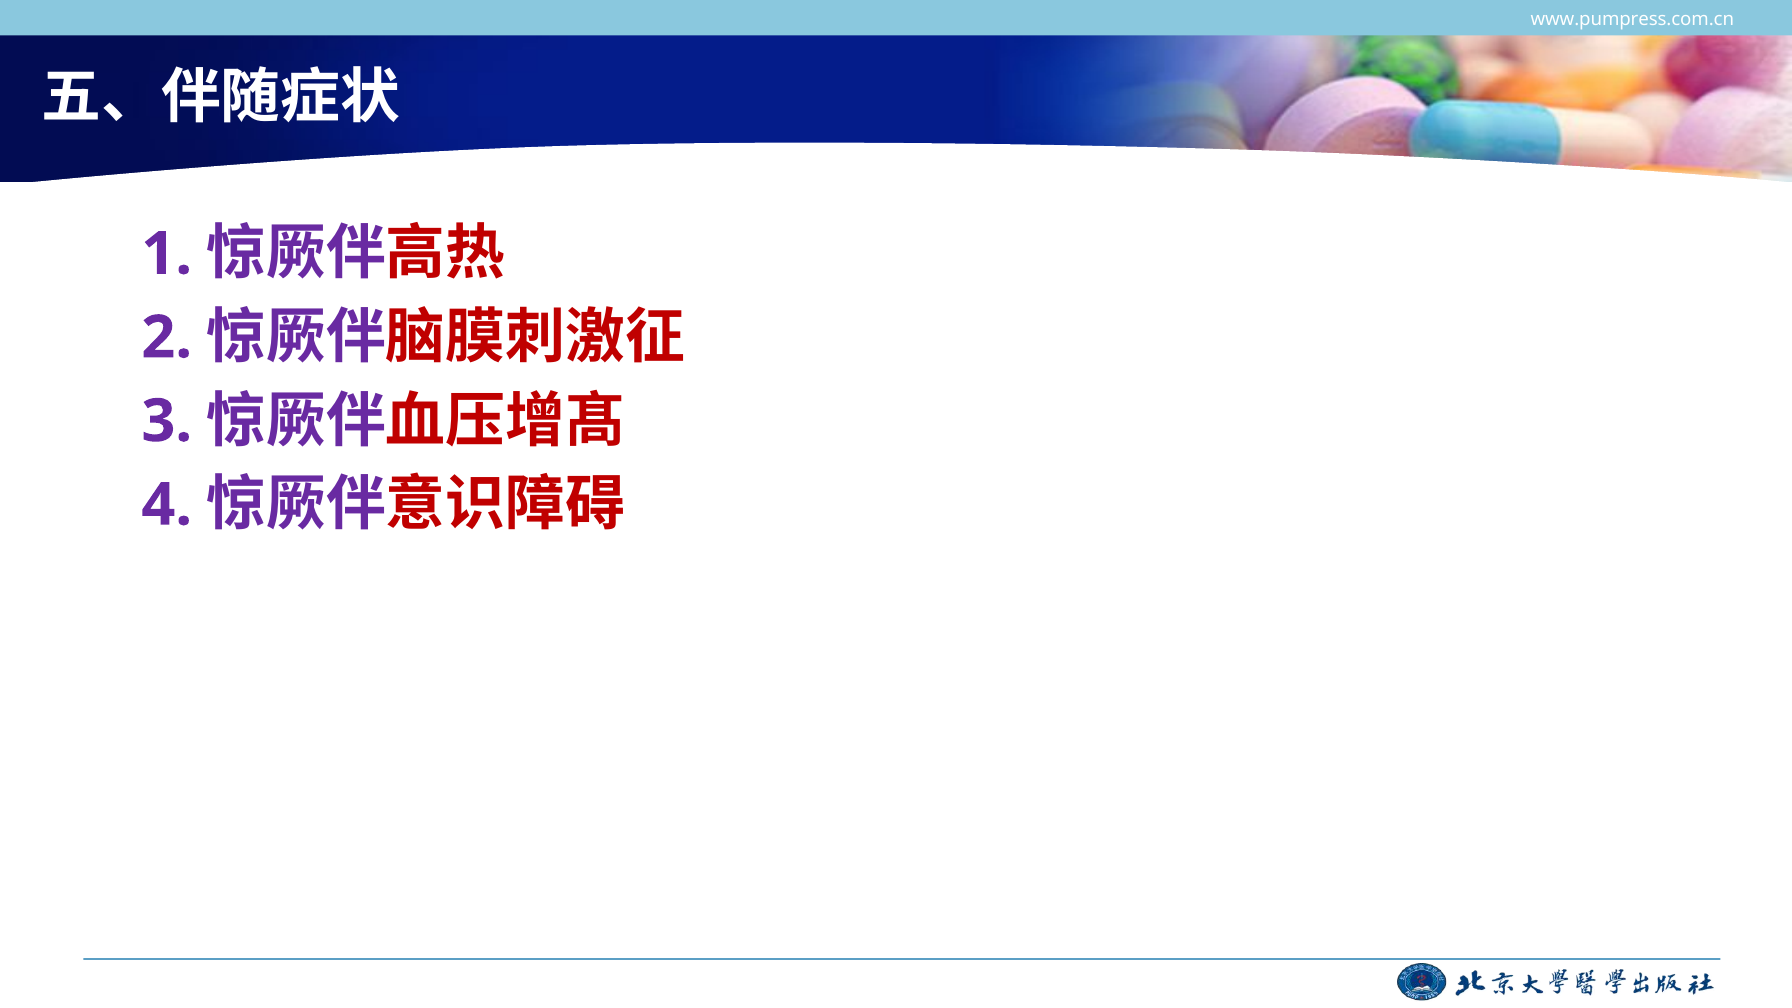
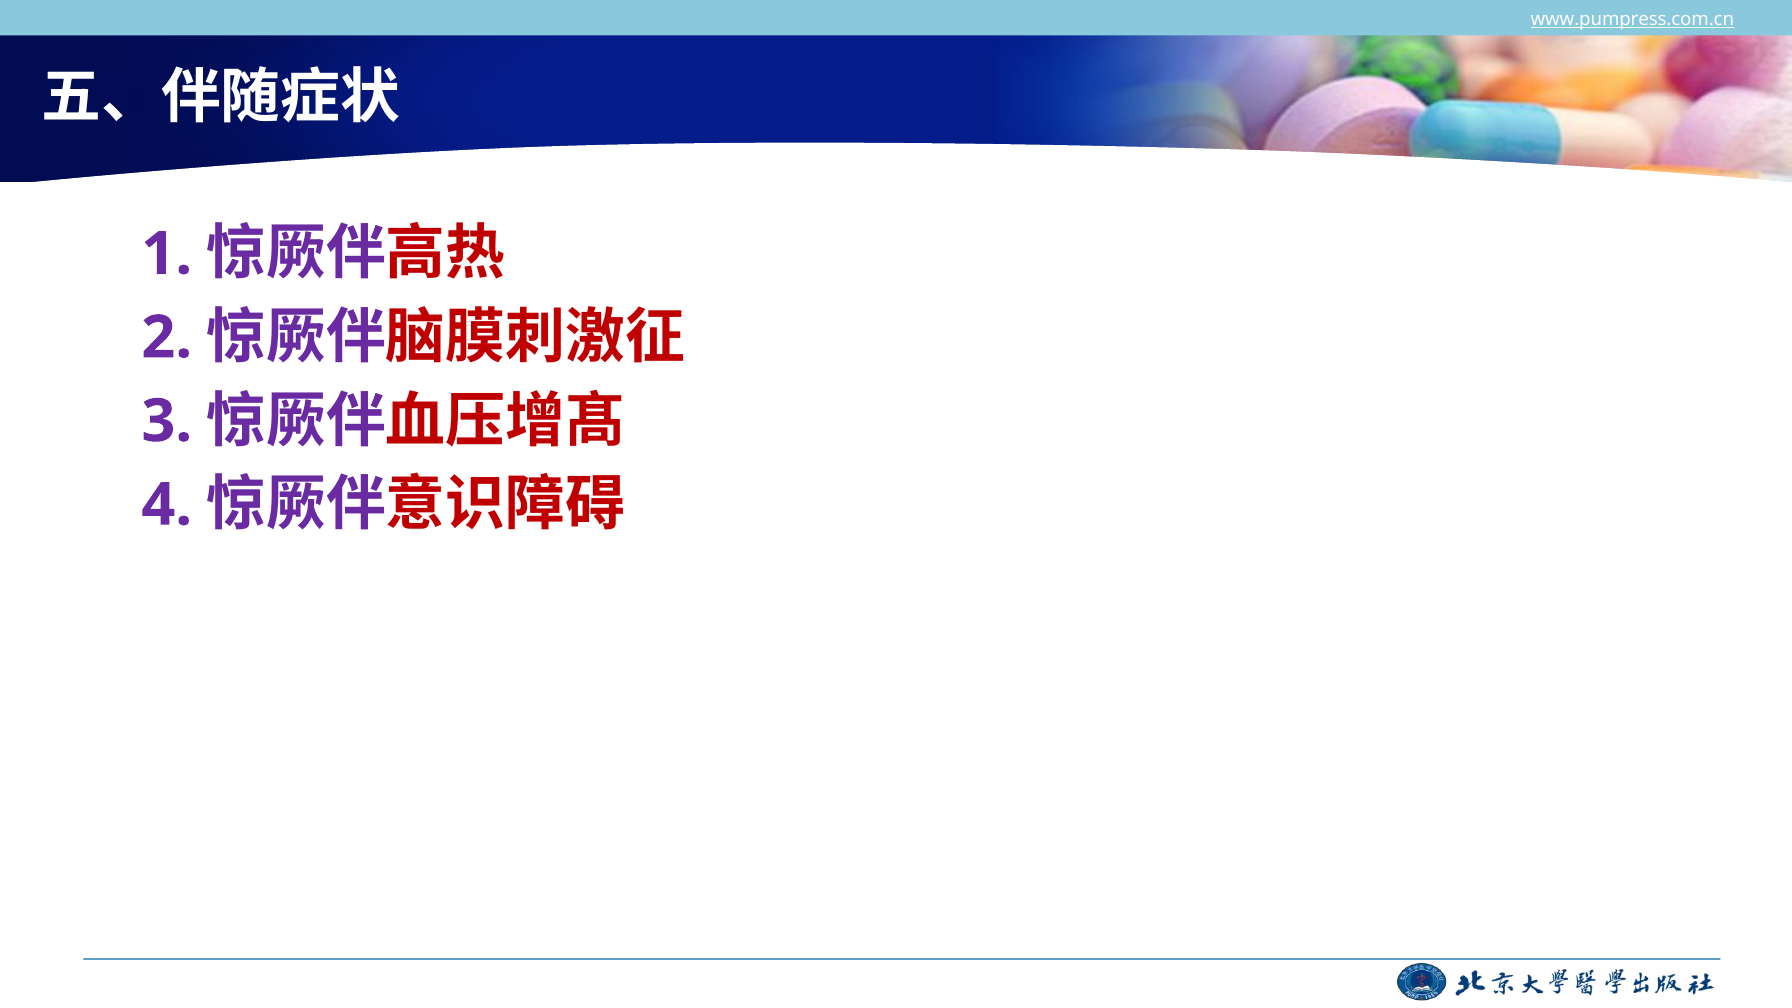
www.pumpress.com.cn underline: none -> present
